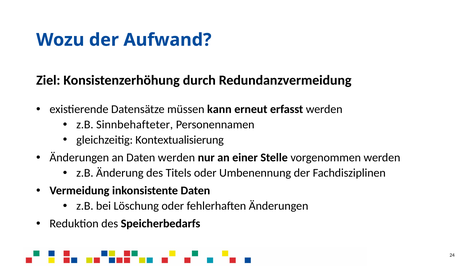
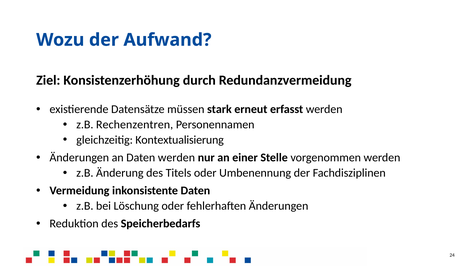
kann: kann -> stark
Sinnbehafteter: Sinnbehafteter -> Rechenzentren
